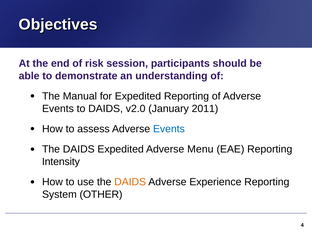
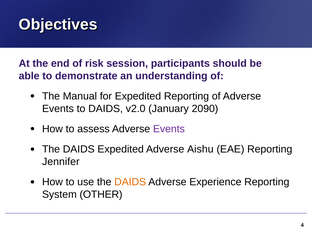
2011: 2011 -> 2090
Events at (169, 129) colour: blue -> purple
Menu: Menu -> Aishu
Intensity: Intensity -> Jennifer
